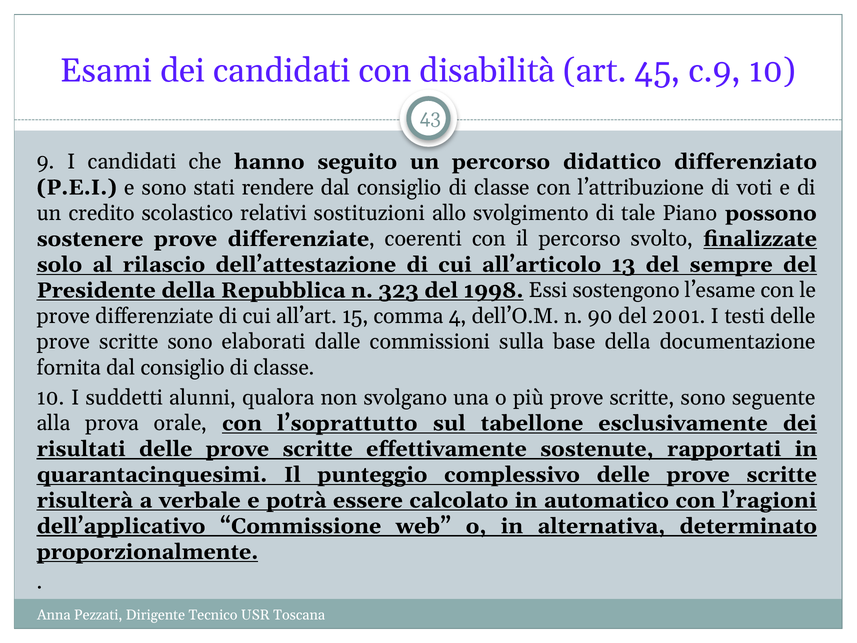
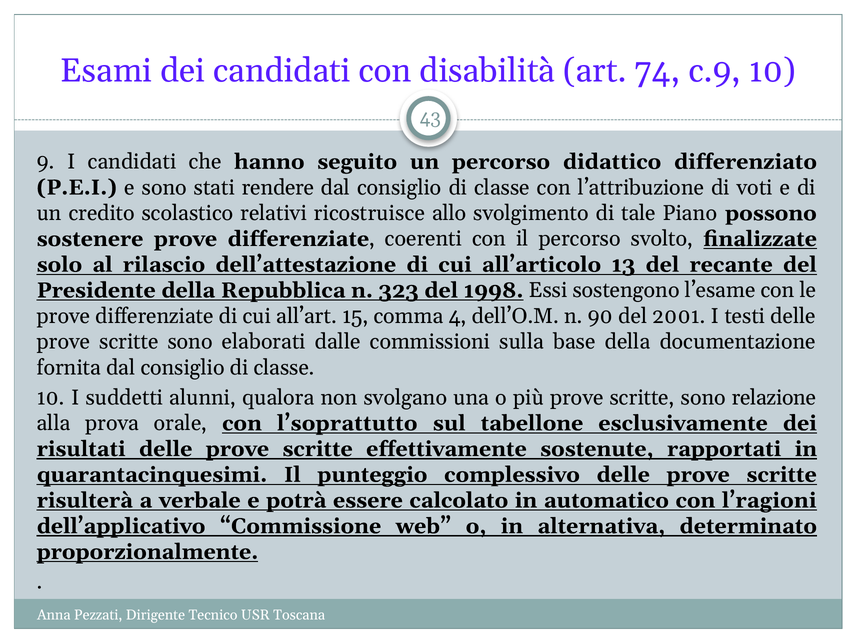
45: 45 -> 74
sostituzioni: sostituzioni -> ricostruisce
sempre: sempre -> recante
seguente: seguente -> relazione
